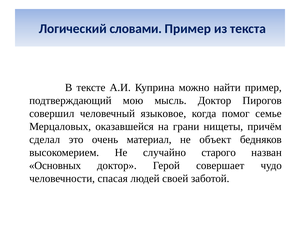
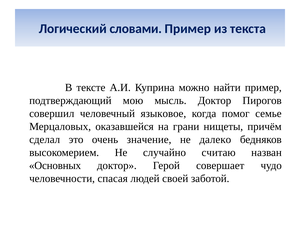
материал: материал -> значение
объект: объект -> далеко
старого: старого -> считаю
